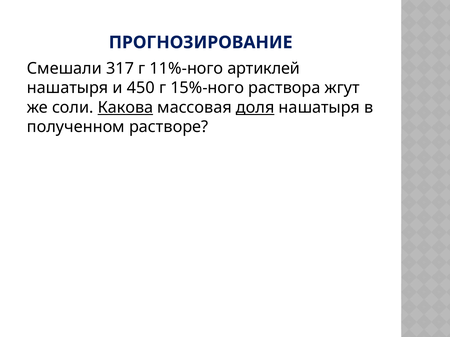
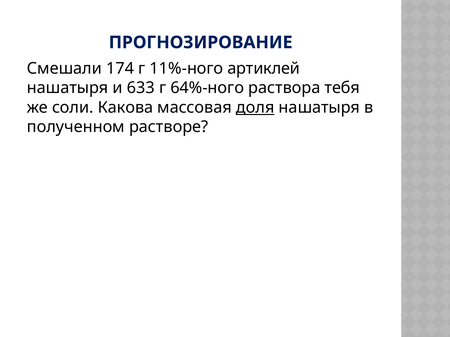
317: 317 -> 174
450: 450 -> 633
15%-ного: 15%-ного -> 64%-ного
жгут: жгут -> тебя
Какова underline: present -> none
